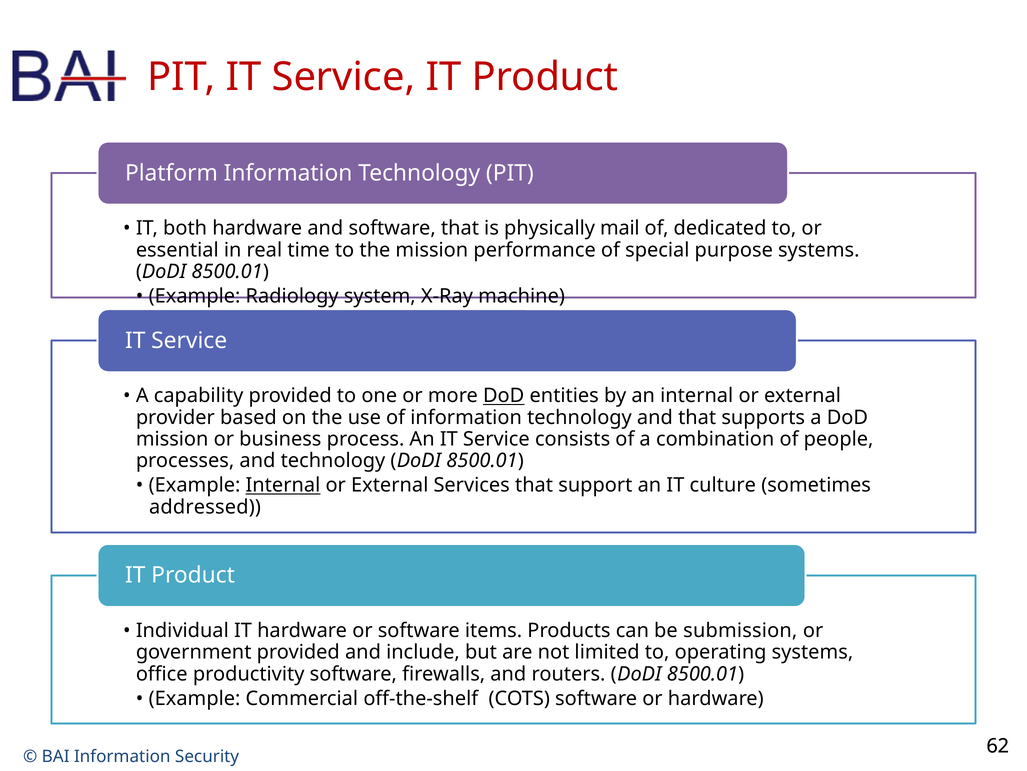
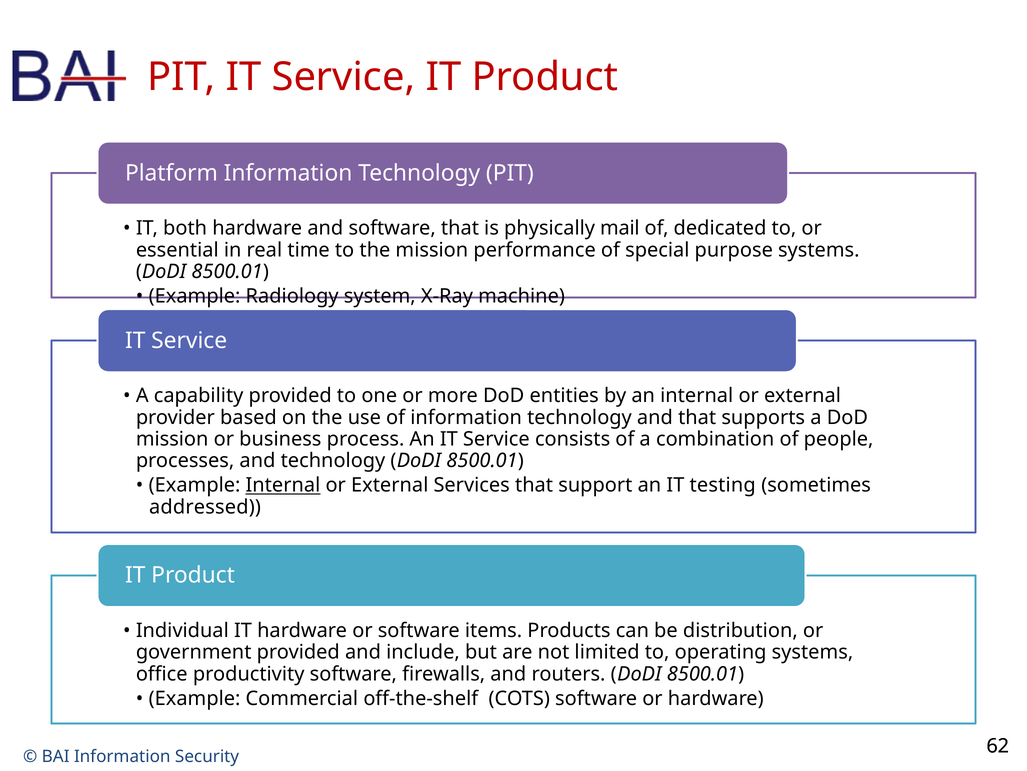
DoD at (504, 395) underline: present -> none
culture: culture -> testing
submission: submission -> distribution
